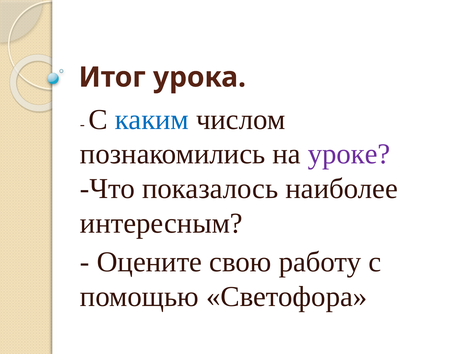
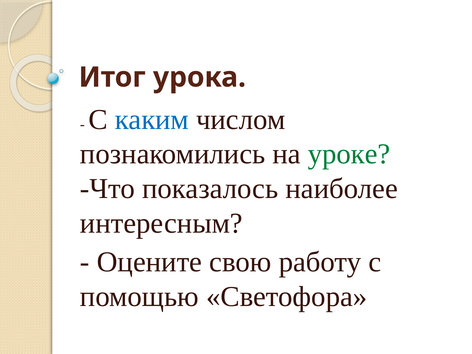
уроке colour: purple -> green
